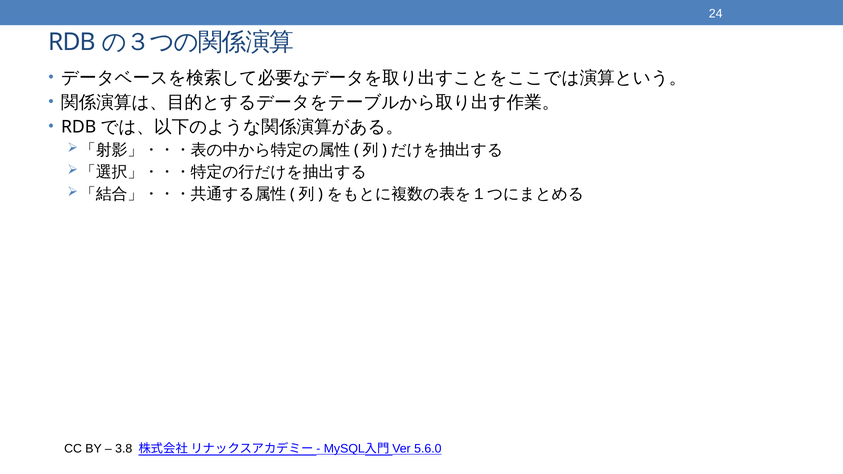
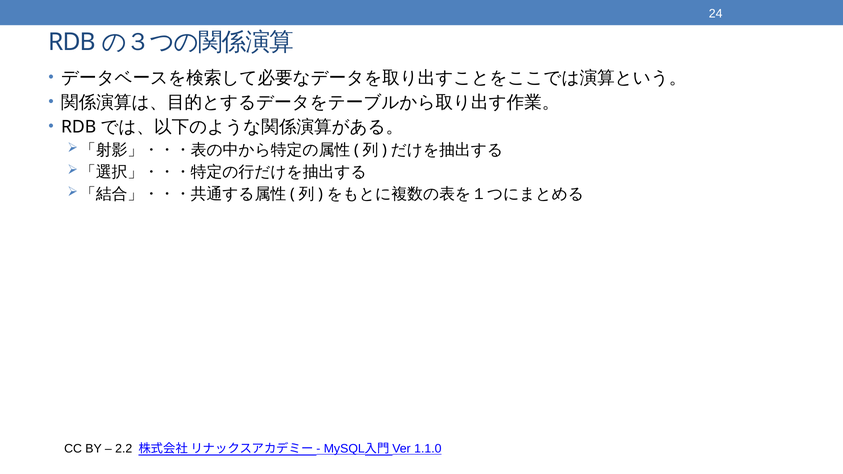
3.8: 3.8 -> 2.2
5.6.0: 5.6.0 -> 1.1.0
